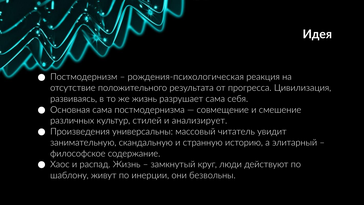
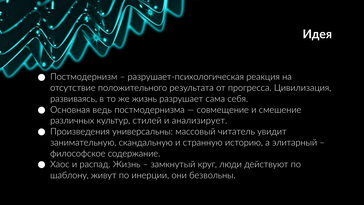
рождения-психологическая: рождения-психологическая -> разрушает-психологическая
Основная сама: сама -> ведь
